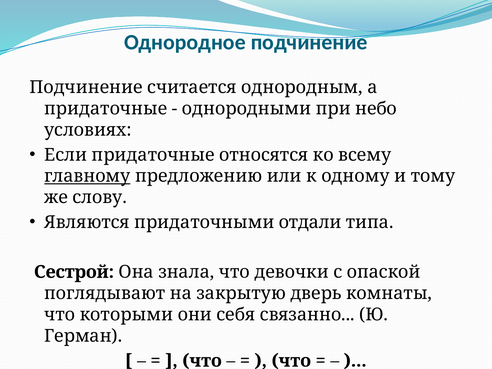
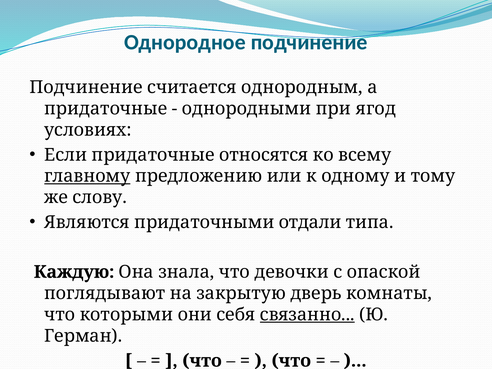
небо: небо -> ягод
Сестрой: Сестрой -> Каждую
связанно underline: none -> present
